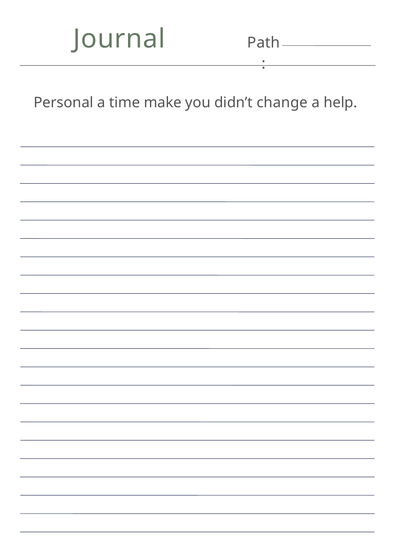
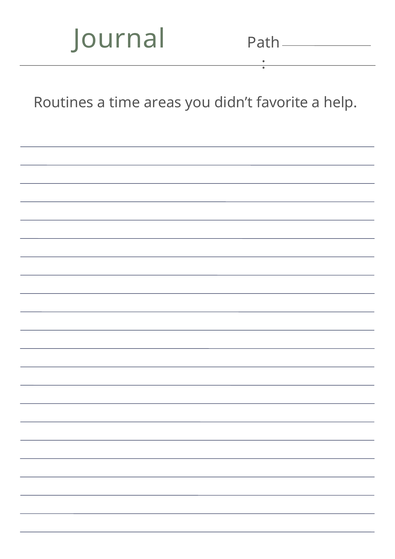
Personal: Personal -> Routines
make: make -> areas
change: change -> favorite
